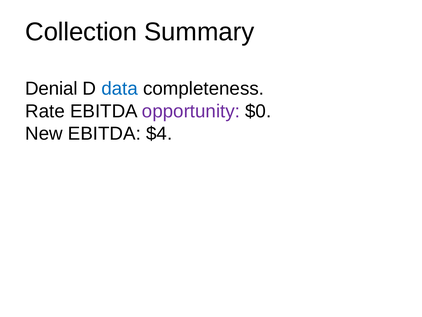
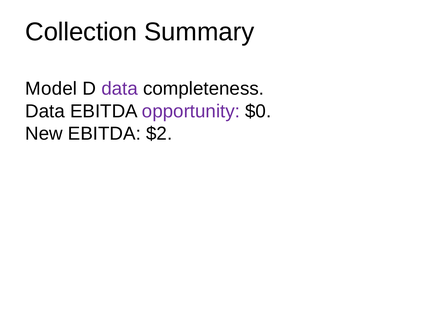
Denial: Denial -> Model
data at (120, 88) colour: blue -> purple
Rate at (45, 111): Rate -> Data
$4: $4 -> $2
